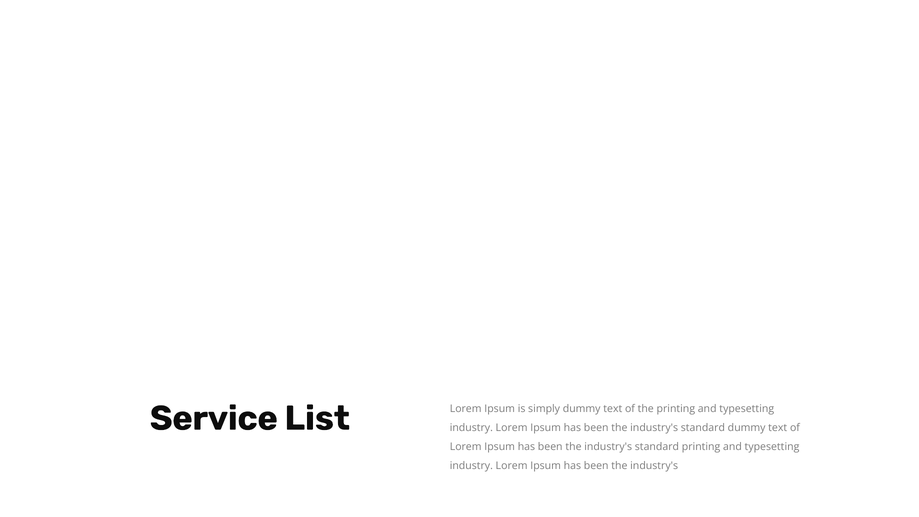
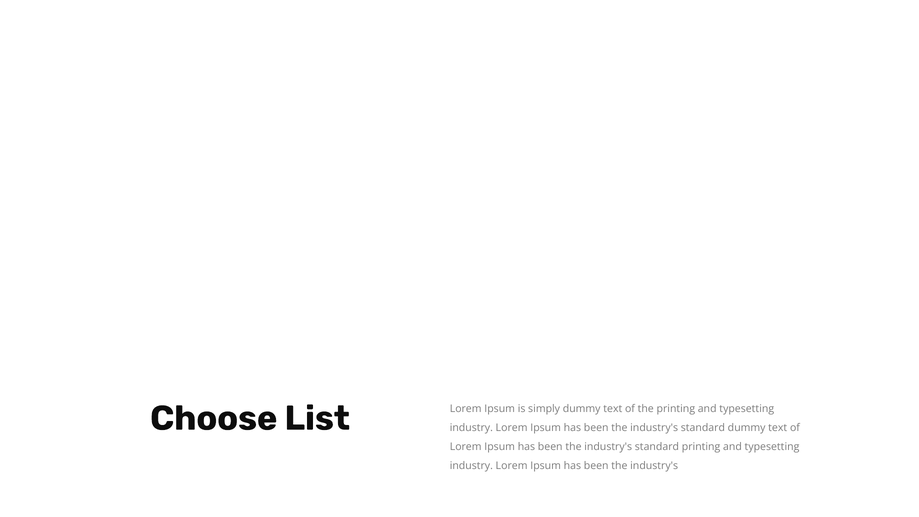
Service: Service -> Choose
